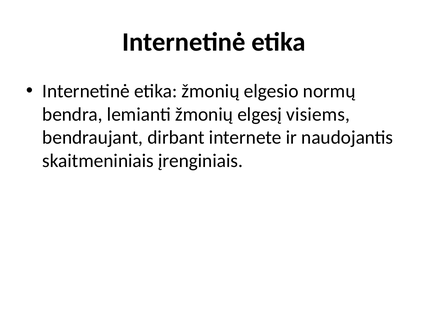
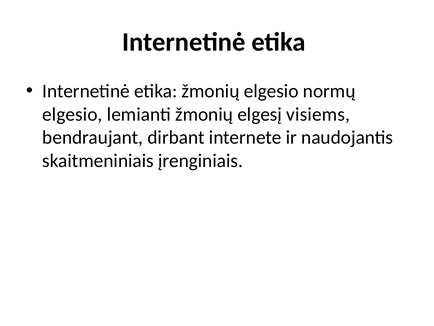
bendra at (72, 114): bendra -> elgesio
